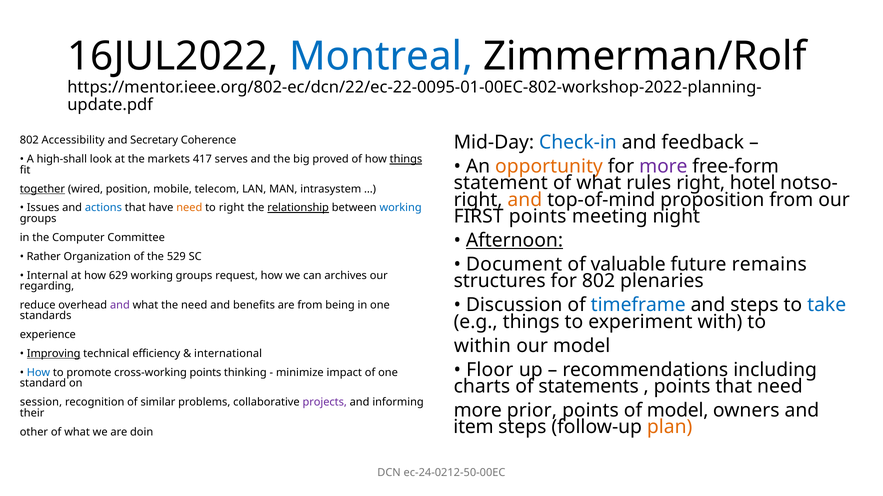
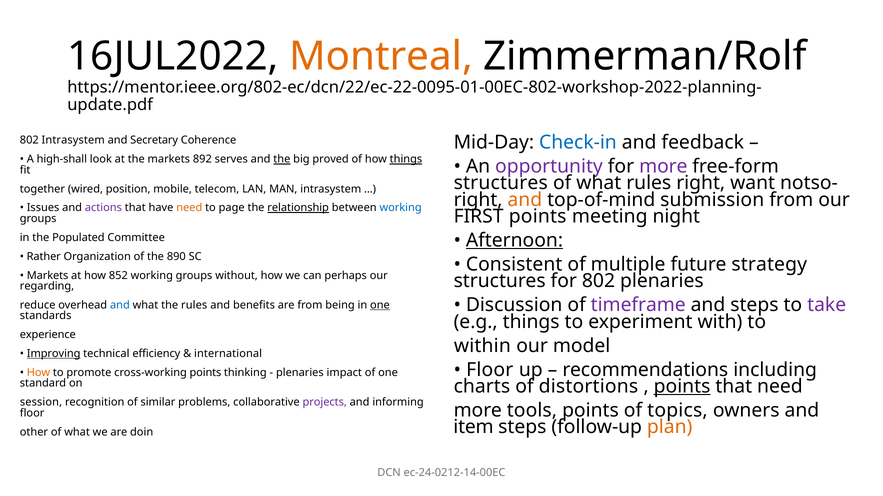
Montreal colour: blue -> orange
802 Accessibility: Accessibility -> Intrasystem
417: 417 -> 892
the at (282, 159) underline: none -> present
opportunity colour: orange -> purple
statement at (501, 183): statement -> structures
hotel: hotel -> want
together underline: present -> none
proposition: proposition -> submission
actions colour: blue -> purple
to right: right -> page
Computer: Computer -> Populated
529: 529 -> 890
Document: Document -> Consistent
valuable: valuable -> multiple
remains: remains -> strategy
Internal at (48, 276): Internal -> Markets
629: 629 -> 852
request: request -> without
archives: archives -> perhaps
timeframe colour: blue -> purple
take colour: blue -> purple
and at (120, 305) colour: purple -> blue
the need: need -> rules
one at (380, 305) underline: none -> present
How at (38, 373) colour: blue -> orange
minimize at (300, 373): minimize -> plenaries
statements: statements -> distortions
points at (682, 387) underline: none -> present
prior: prior -> tools
of model: model -> topics
their at (32, 414): their -> floor
ec-24-0212-50-00EC: ec-24-0212-50-00EC -> ec-24-0212-14-00EC
